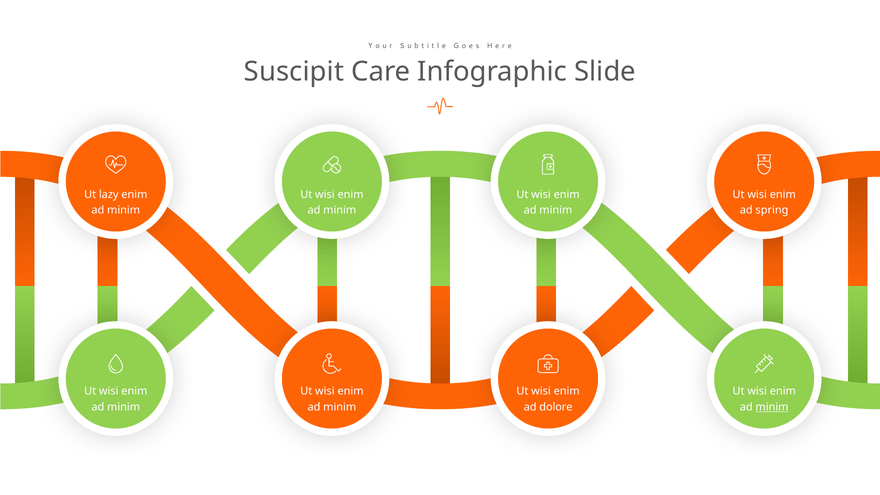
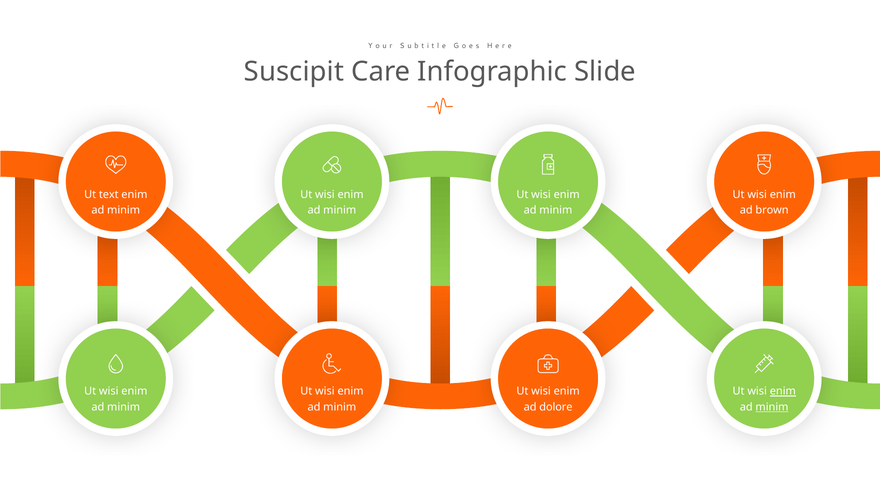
lazy: lazy -> text
spring: spring -> brown
enim at (783, 391) underline: none -> present
